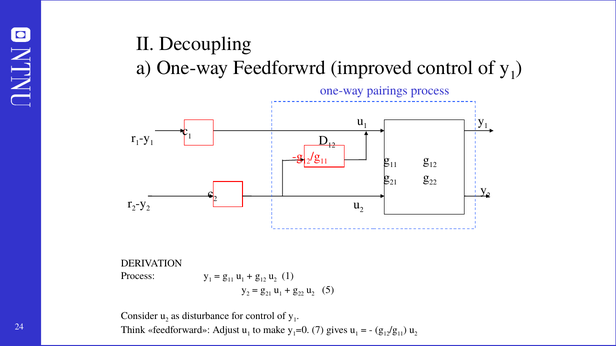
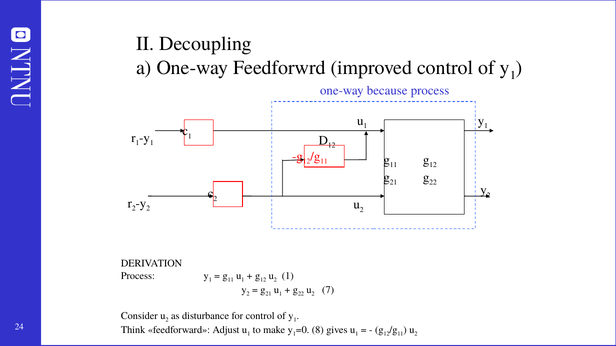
pairings: pairings -> because
5: 5 -> 7
7: 7 -> 8
